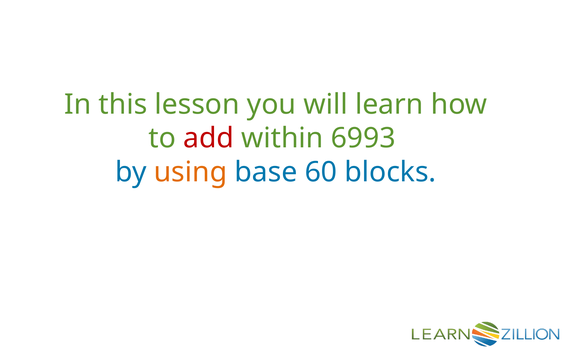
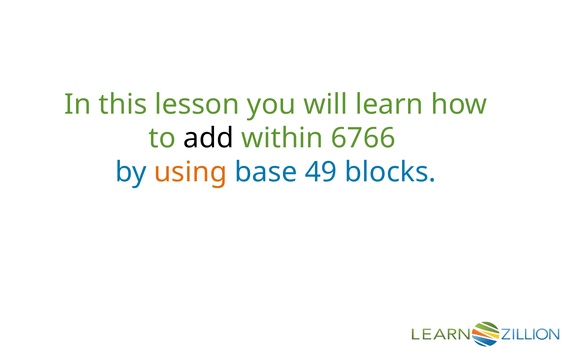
add colour: red -> black
6993: 6993 -> 6766
60: 60 -> 49
